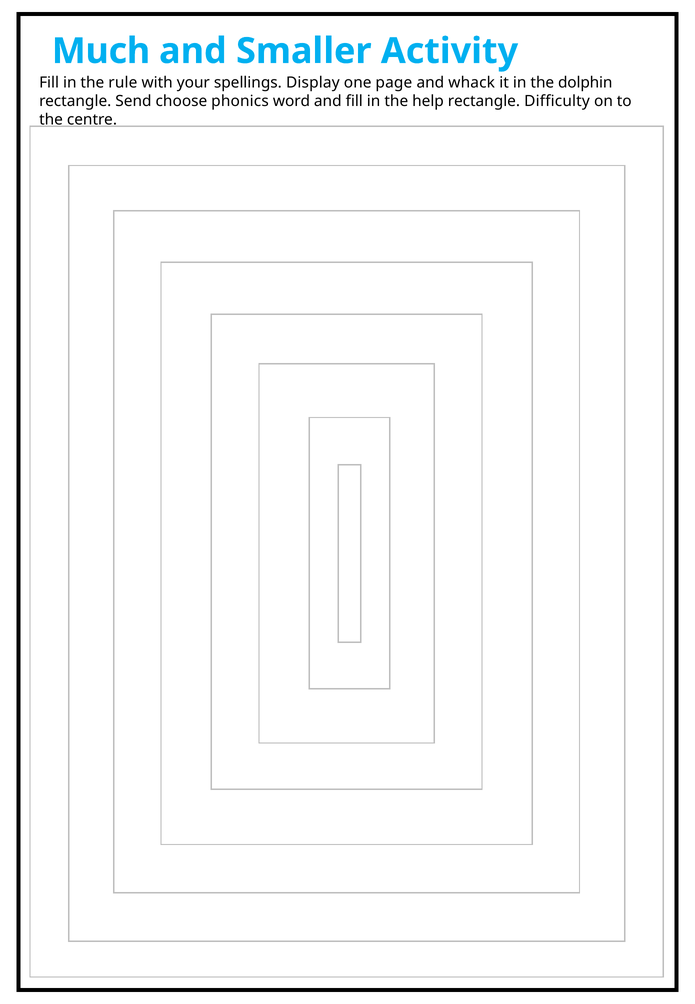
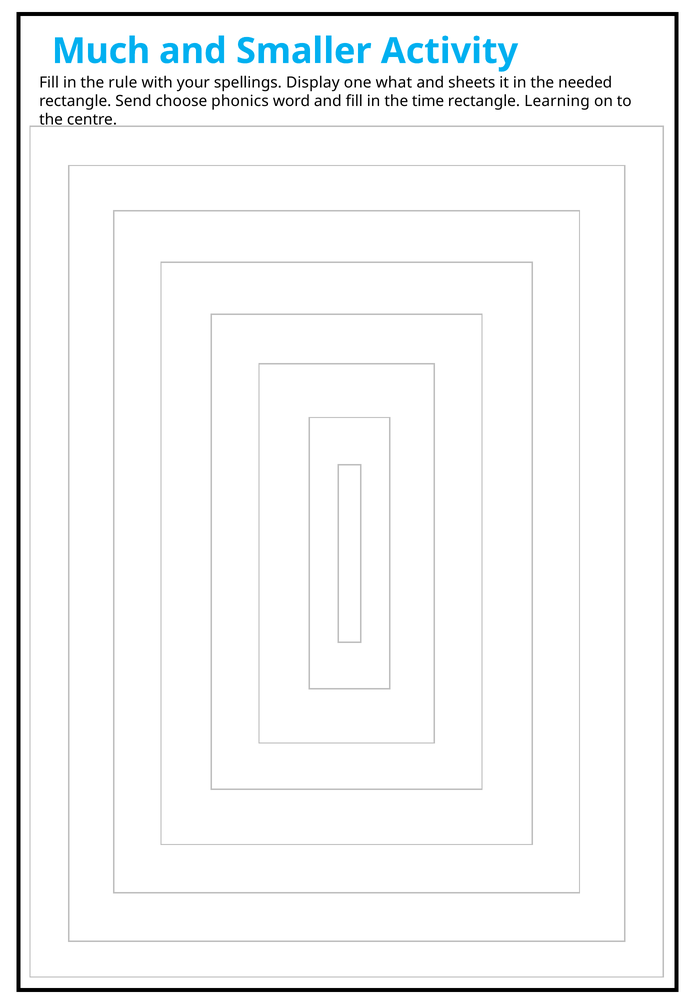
page: page -> what
whack: whack -> sheets
dolphin: dolphin -> needed
help: help -> time
Difficulty: Difficulty -> Learning
